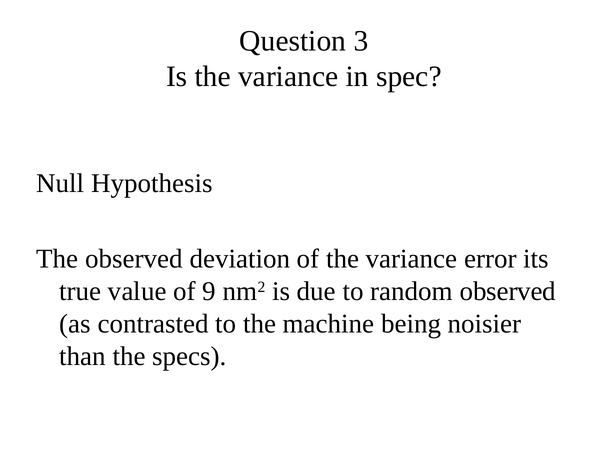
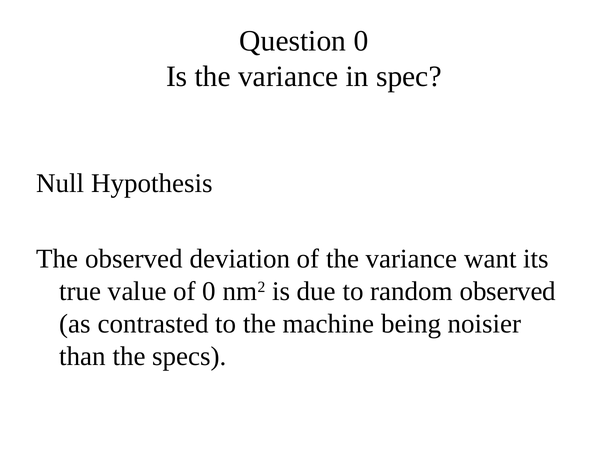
Question 3: 3 -> 0
error: error -> want
of 9: 9 -> 0
